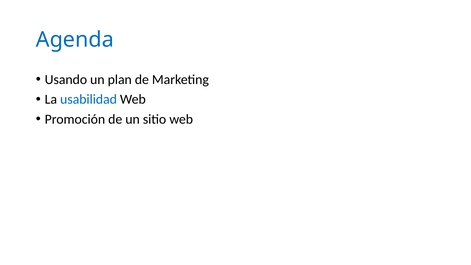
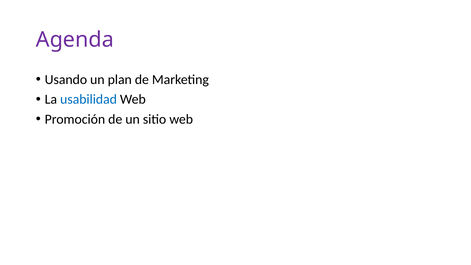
Agenda colour: blue -> purple
